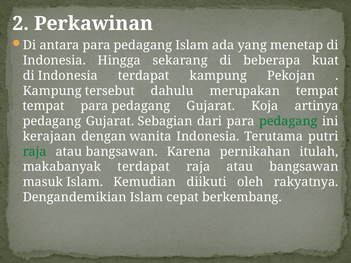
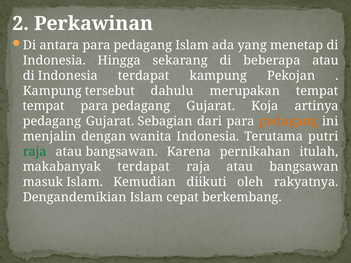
beberapa kuat: kuat -> atau
pedagang at (288, 121) colour: green -> orange
kerajaan: kerajaan -> menjalin
